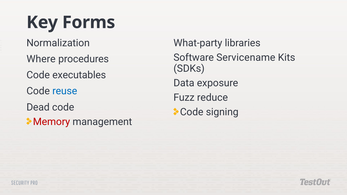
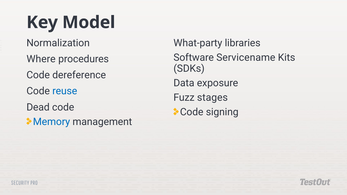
Forms: Forms -> Model
executables: executables -> dereference
reduce: reduce -> stages
Memory colour: red -> blue
